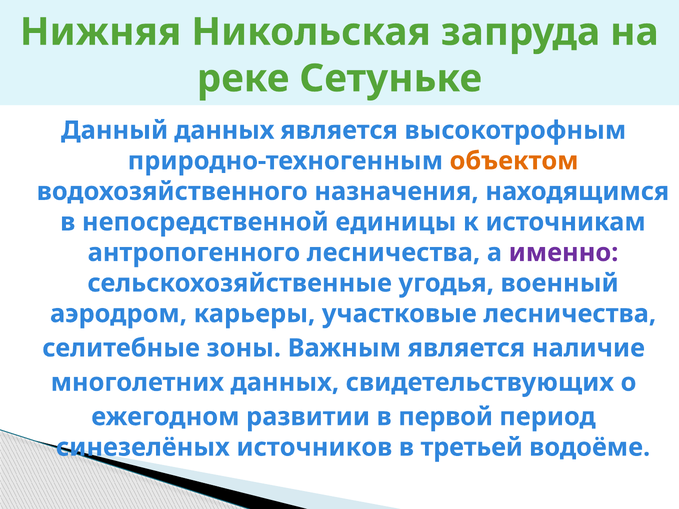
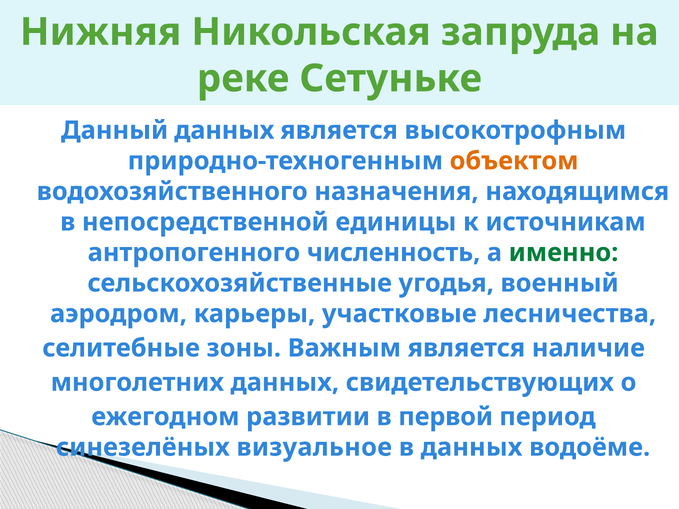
антропогенного лесничества: лесничества -> численность
именно colour: purple -> green
источников: источников -> визуальное
в третьей: третьей -> данных
